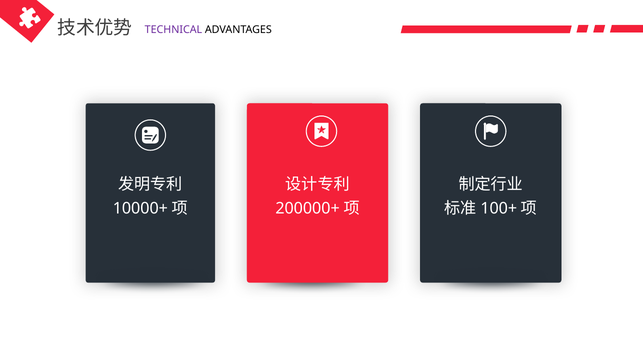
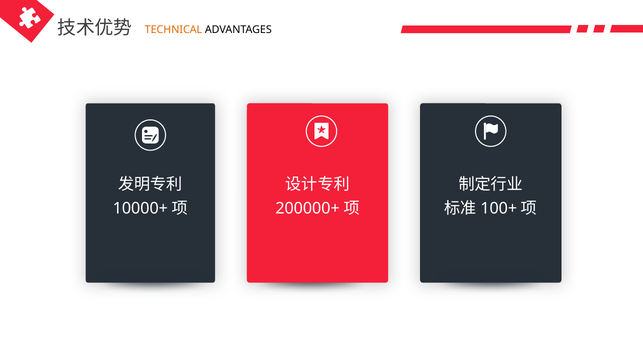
TECHNICAL colour: purple -> orange
